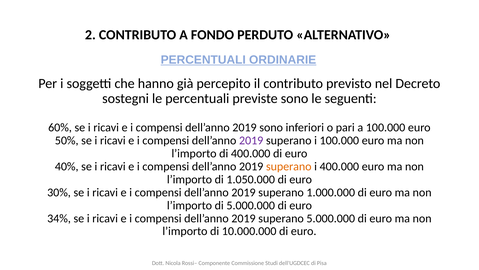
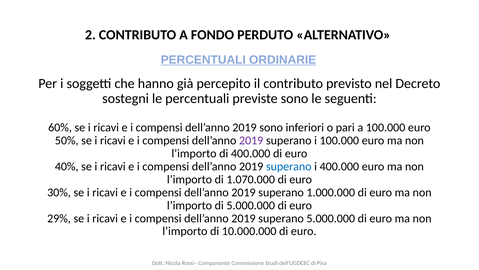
superano at (289, 166) colour: orange -> blue
1.050.000: 1.050.000 -> 1.070.000
34%: 34% -> 29%
